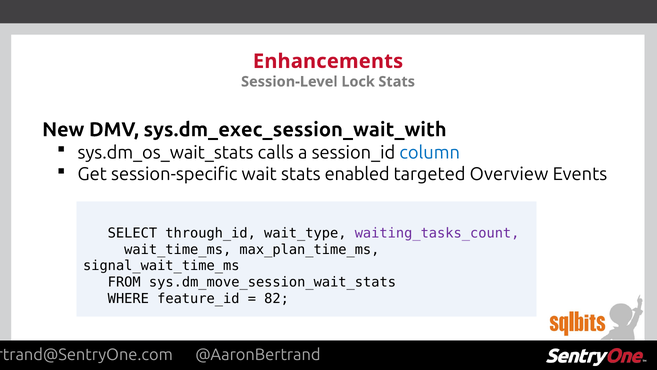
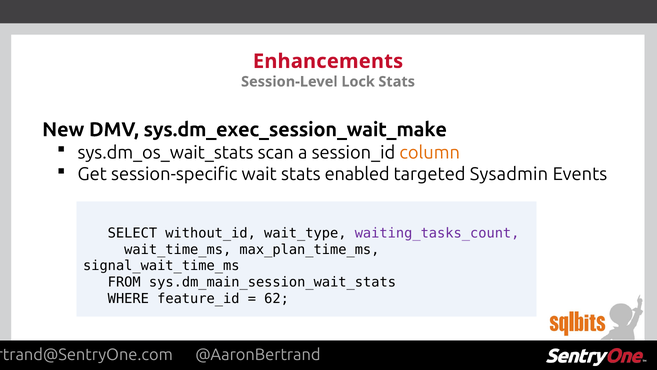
sys.dm_exec_session_wait_with: sys.dm_exec_session_wait_with -> sys.dm_exec_session_wait_make
calls: calls -> scan
column colour: blue -> orange
Overview: Overview -> Sysadmin
through_id: through_id -> without_id
sys.dm_move_session_wait_stats: sys.dm_move_session_wait_stats -> sys.dm_main_session_wait_stats
82: 82 -> 62
